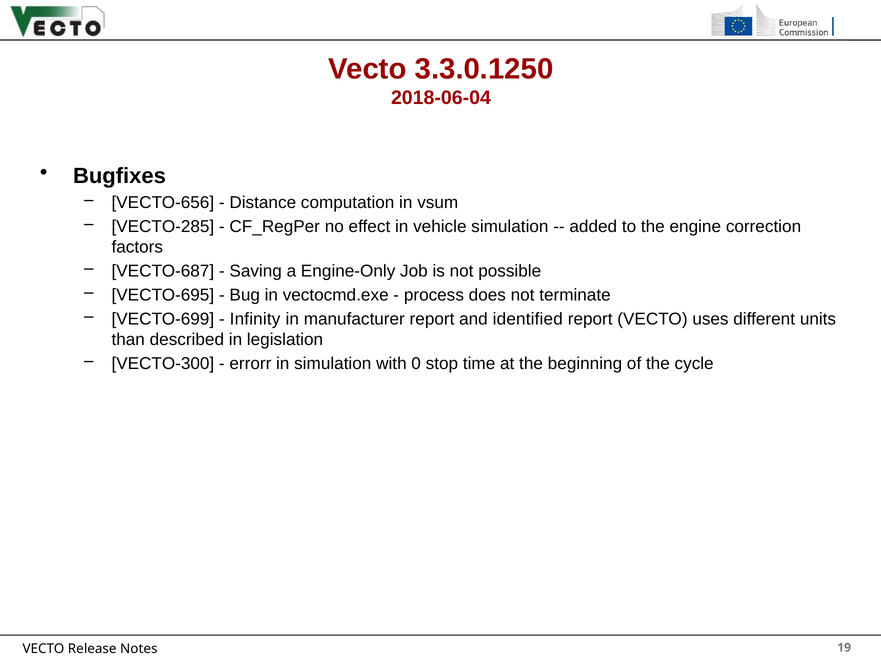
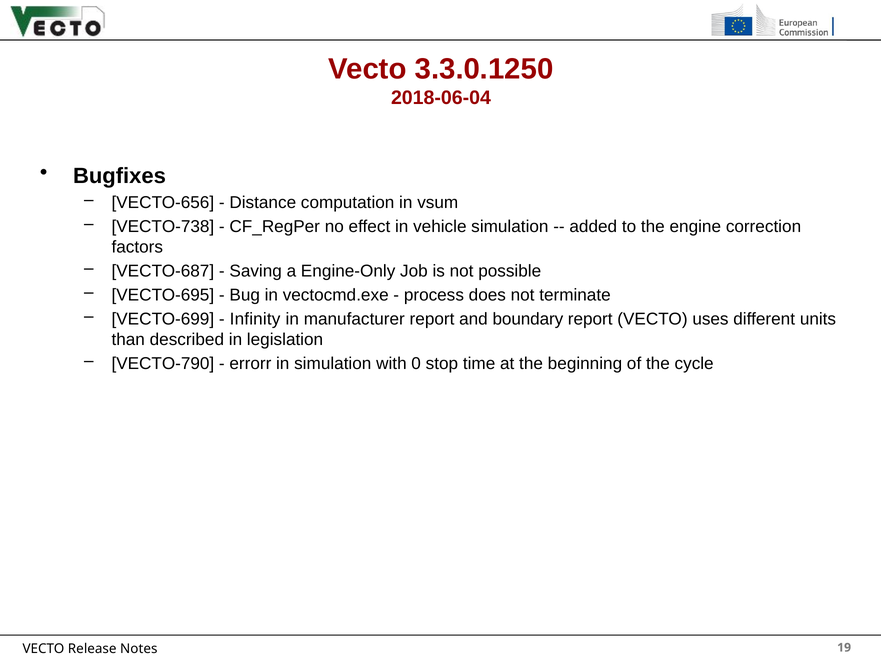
VECTO-285: VECTO-285 -> VECTO-738
identified: identified -> boundary
VECTO-300: VECTO-300 -> VECTO-790
